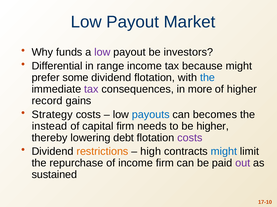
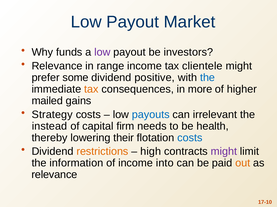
Differential at (57, 66): Differential -> Relevance
because: because -> clientele
dividend flotation: flotation -> positive
tax at (91, 89) colour: purple -> orange
record: record -> mailed
becomes: becomes -> irrelevant
be higher: higher -> health
debt: debt -> their
costs at (190, 138) colour: purple -> blue
might at (224, 152) colour: blue -> purple
repurchase: repurchase -> information
income firm: firm -> into
out colour: purple -> orange
sustained at (54, 175): sustained -> relevance
